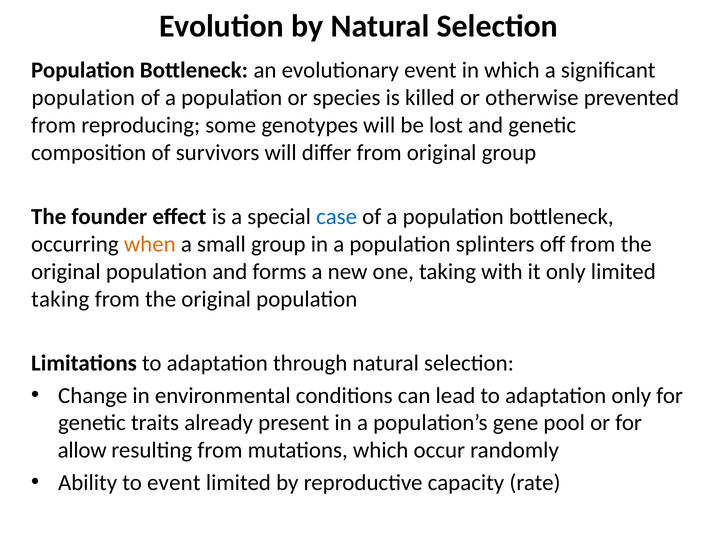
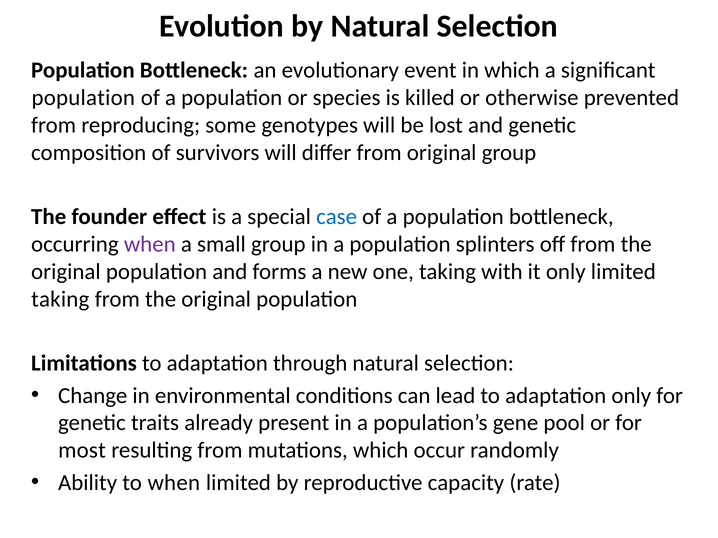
when at (150, 245) colour: orange -> purple
allow: allow -> most
to event: event -> when
